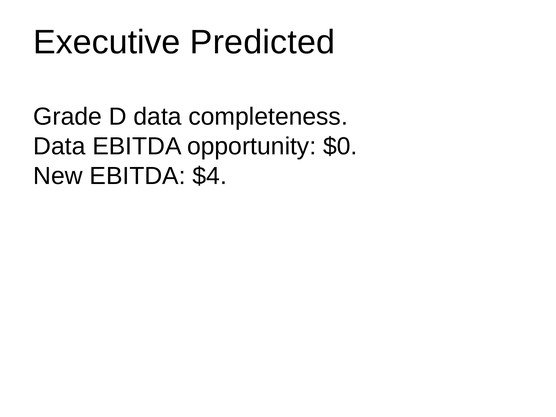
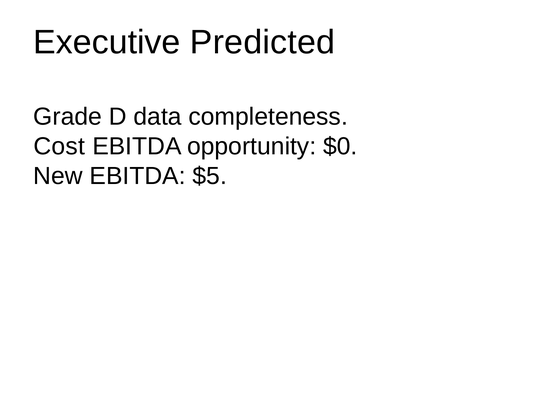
Data at (59, 146): Data -> Cost
$4: $4 -> $5
